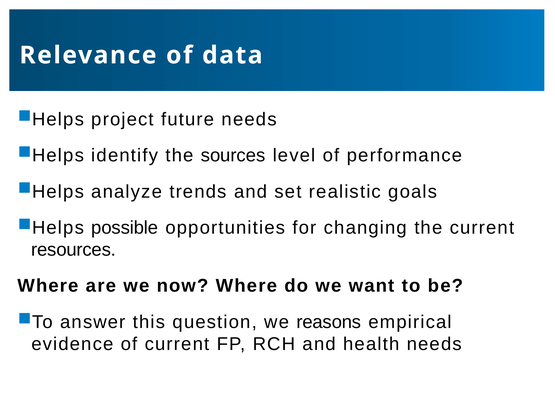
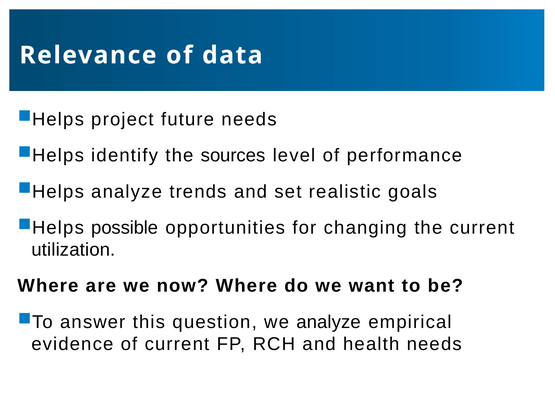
resources: resources -> utilization
we reasons: reasons -> analyze
